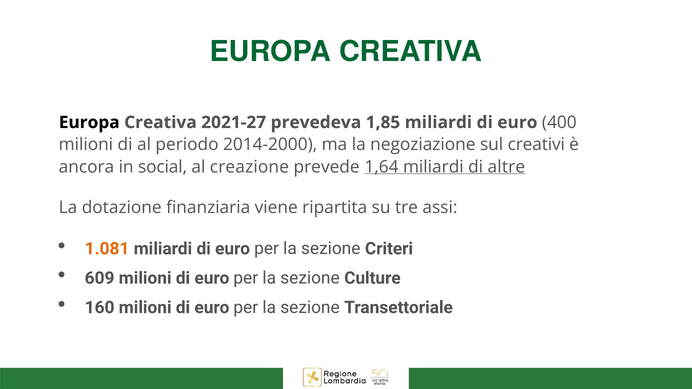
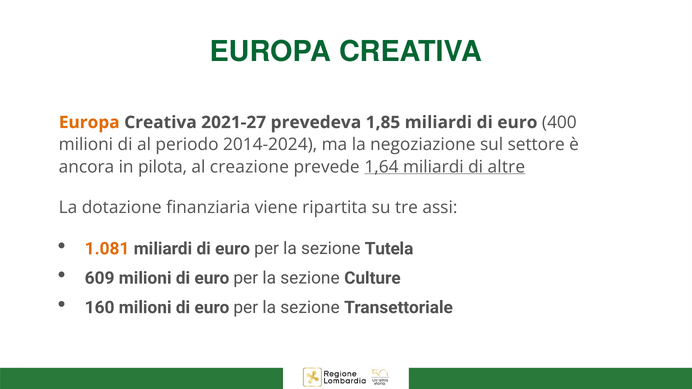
Europa at (89, 123) colour: black -> orange
2014-2000: 2014-2000 -> 2014-2024
creativi: creativi -> settore
social: social -> pilota
Criteri: Criteri -> Tutela
